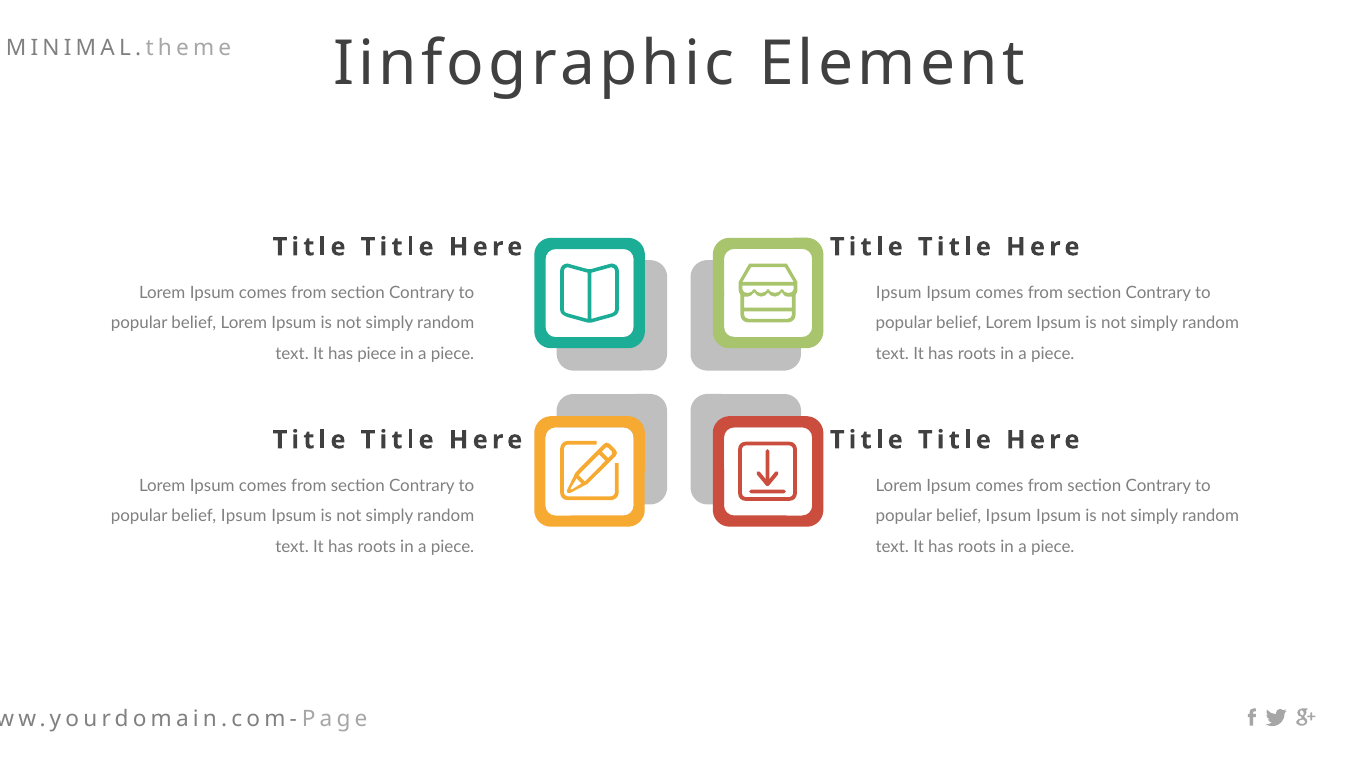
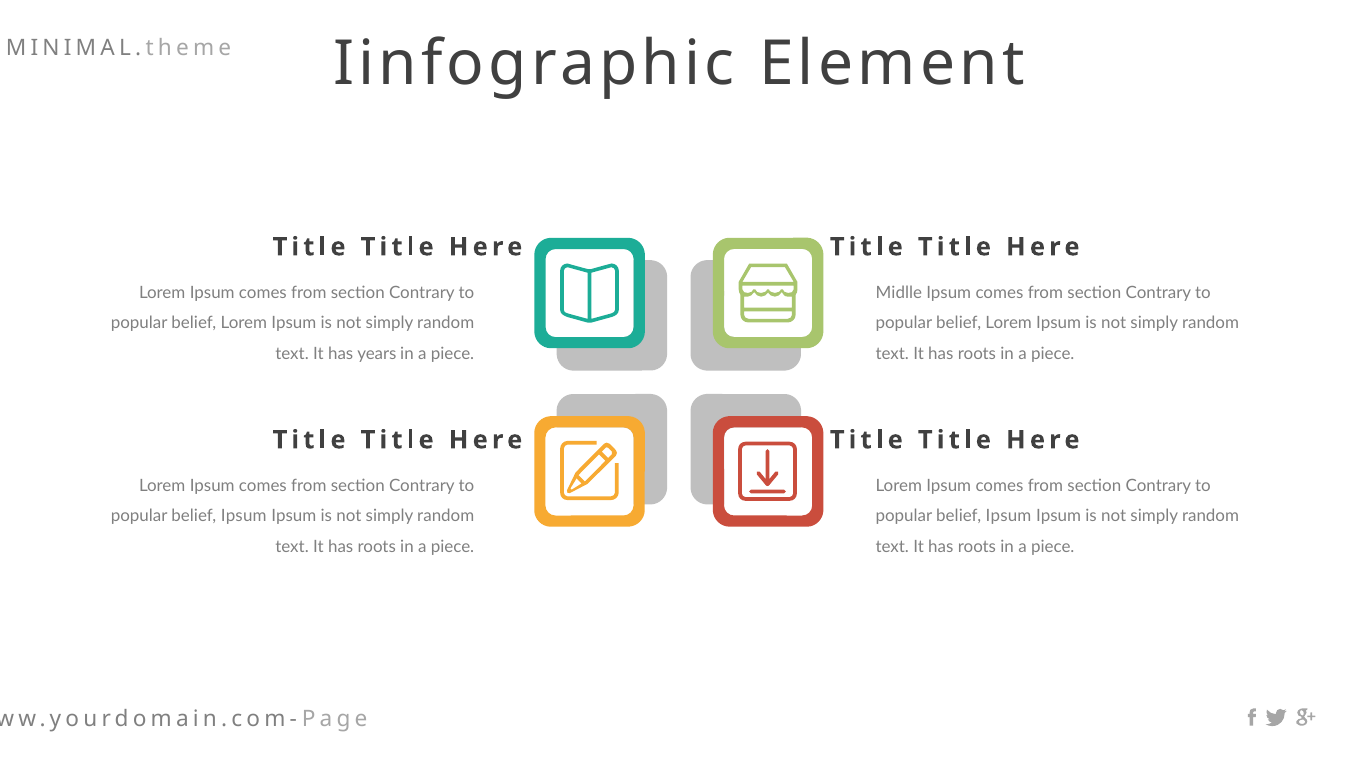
Ipsum at (899, 293): Ipsum -> Midlle
has piece: piece -> years
